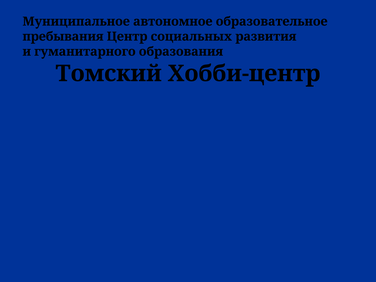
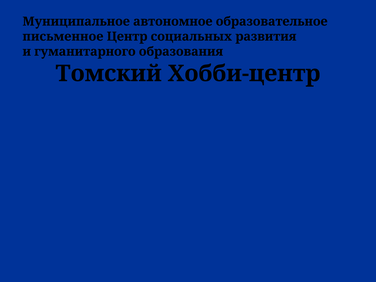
пребывания: пребывания -> письменное
